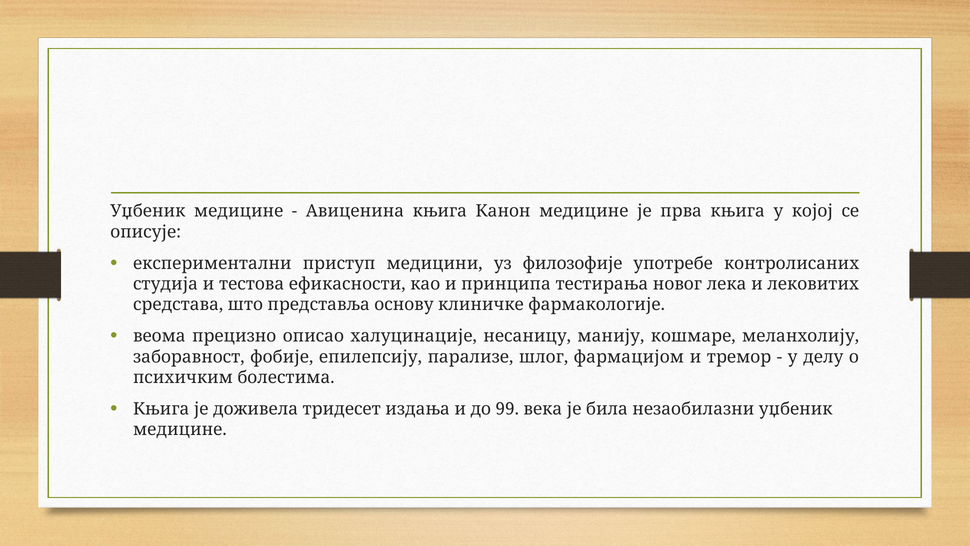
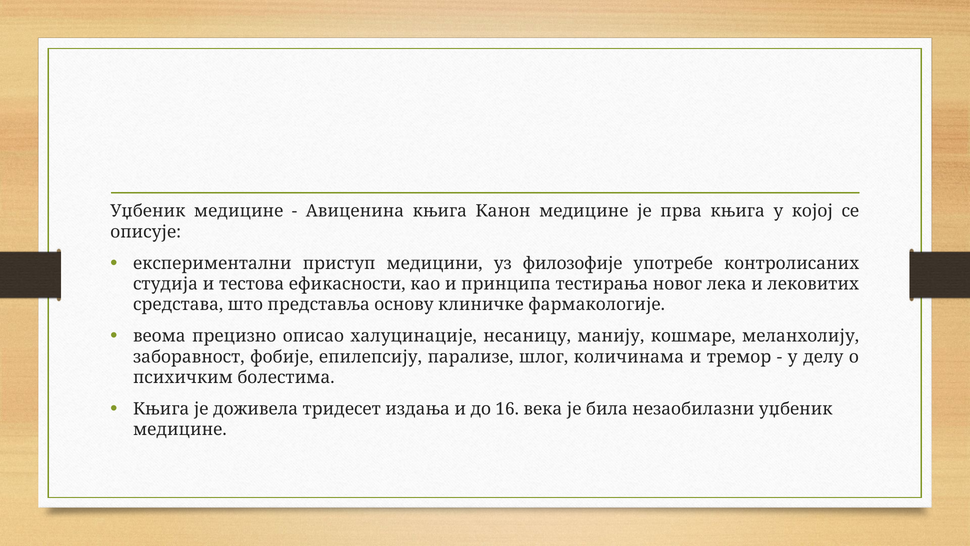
фармацијом: фармацијом -> количинама
99: 99 -> 16
